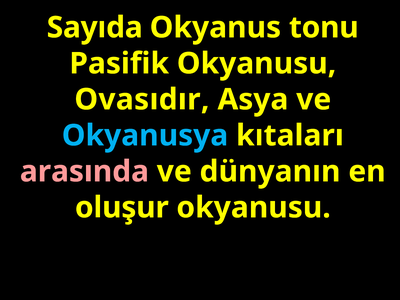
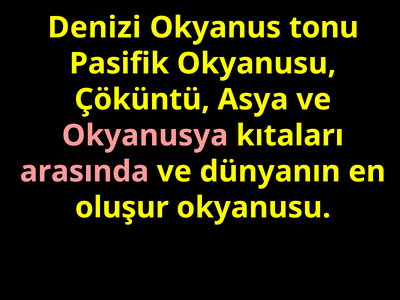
Sayıda: Sayıda -> Denizi
Ovasıdır: Ovasıdır -> Çöküntü
Okyanusya colour: light blue -> pink
